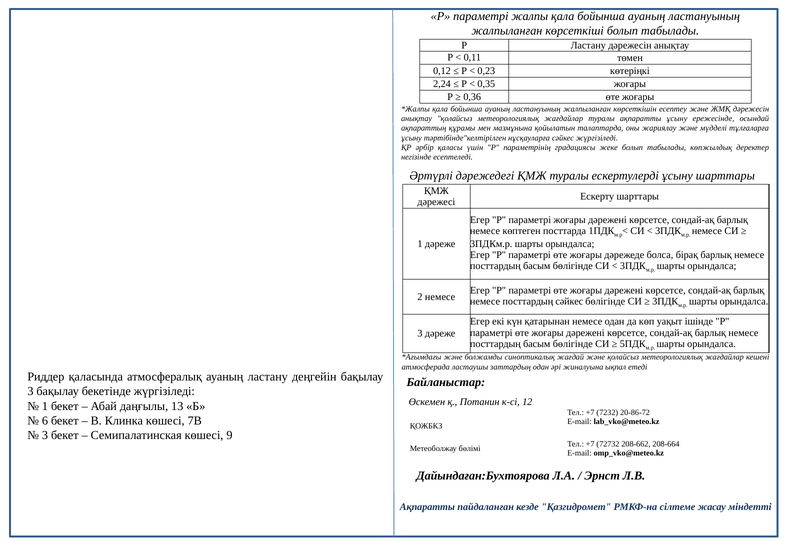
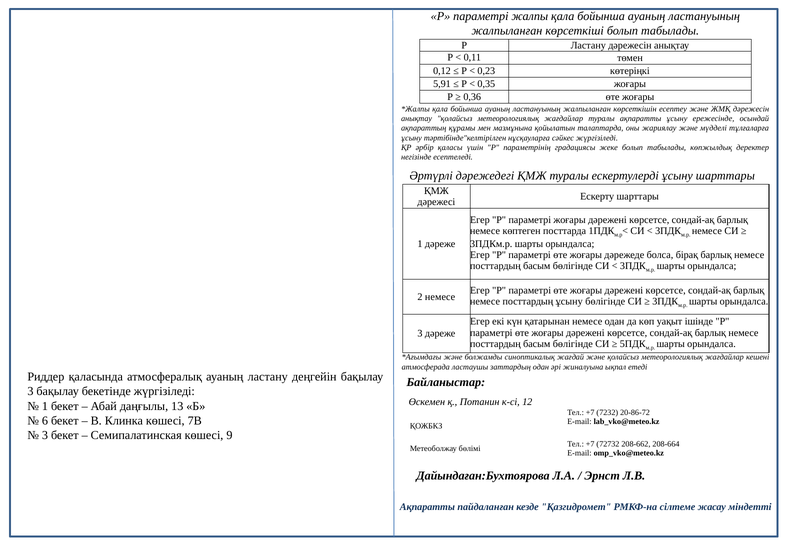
2,24: 2,24 -> 5,91
посттардың сәйкес: сәйкес -> ұсыну
